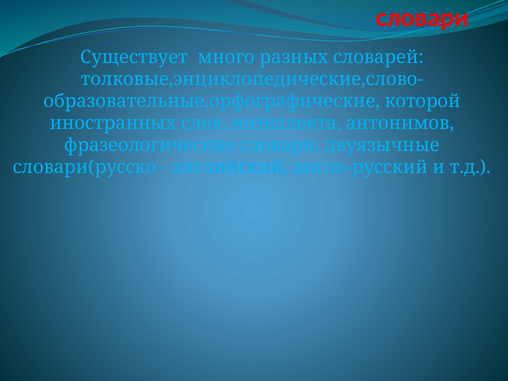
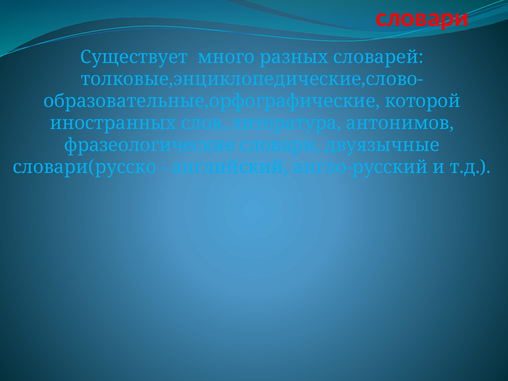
интеллекта: интеллекта -> литература
